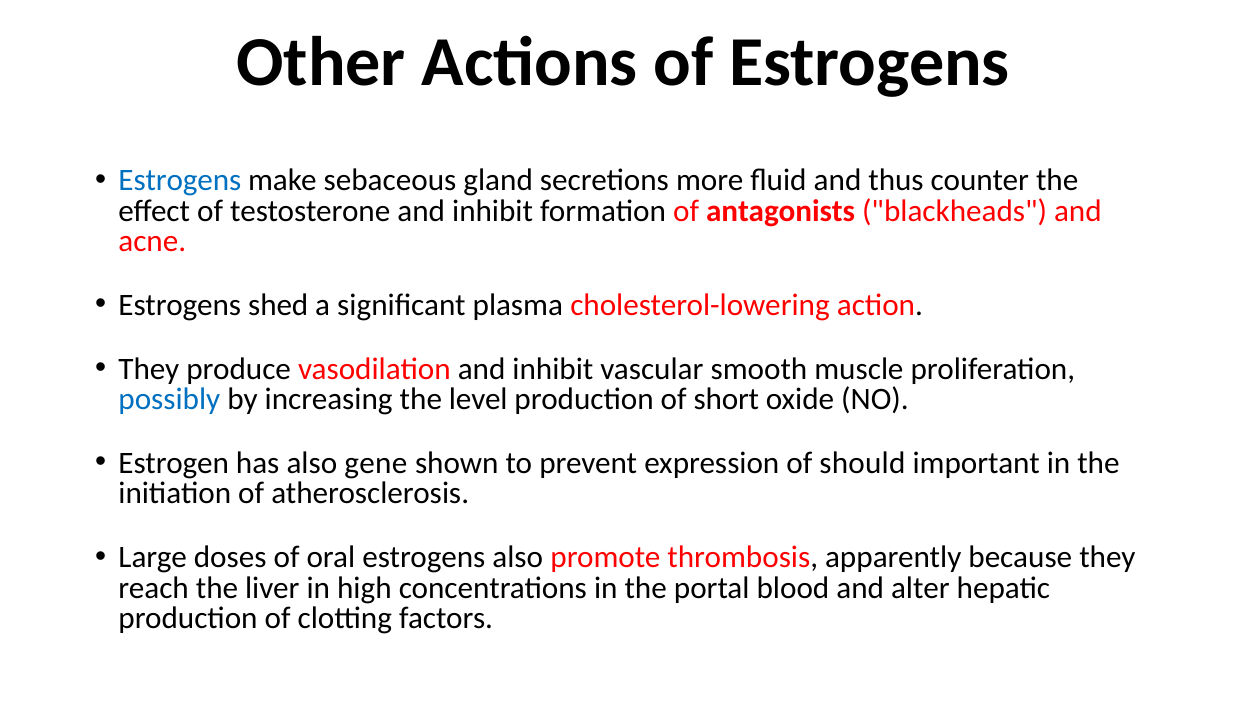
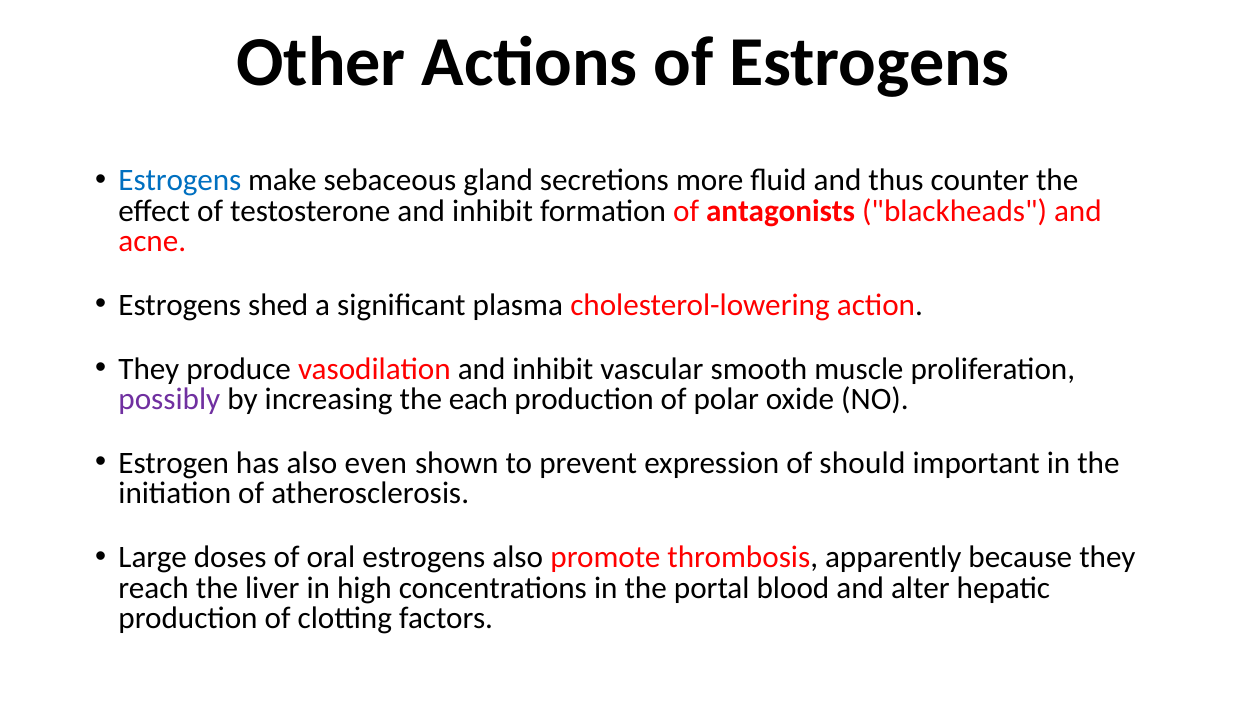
possibly colour: blue -> purple
level: level -> each
short: short -> polar
gene: gene -> even
